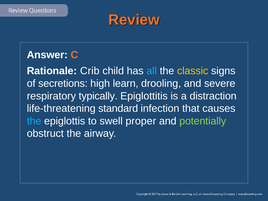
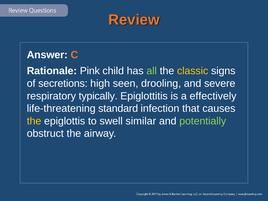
Crib: Crib -> Pink
all colour: light blue -> light green
learn: learn -> seen
distraction: distraction -> effectively
the at (34, 121) colour: light blue -> yellow
proper: proper -> similar
